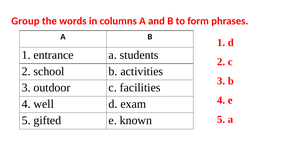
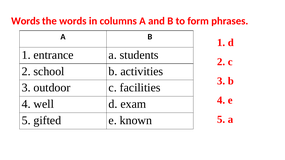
Group at (25, 21): Group -> Words
